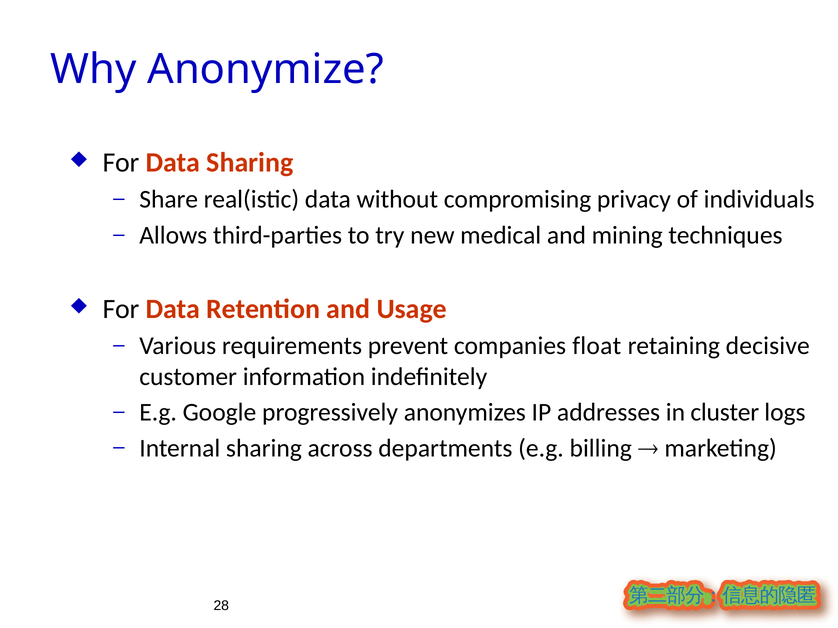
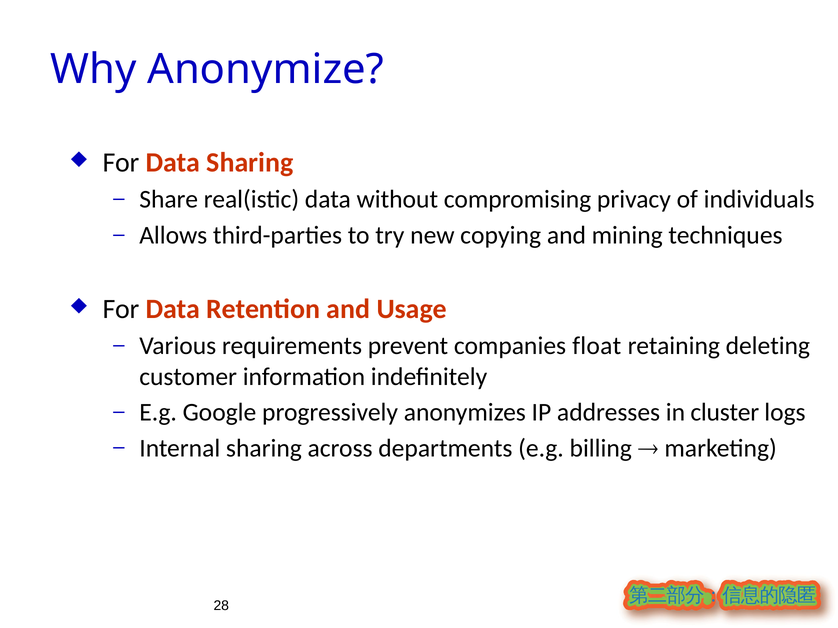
medical: medical -> copying
decisive: decisive -> deleting
